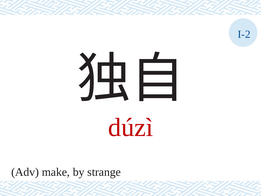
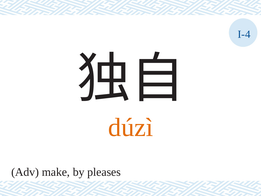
I-2: I-2 -> I-4
dúzì colour: red -> orange
strange: strange -> pleases
